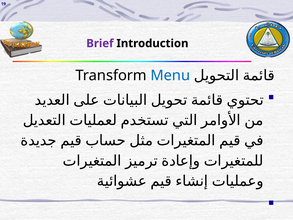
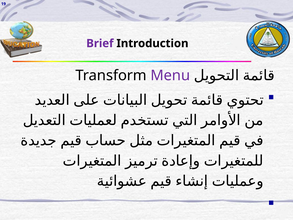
Menu colour: blue -> purple
